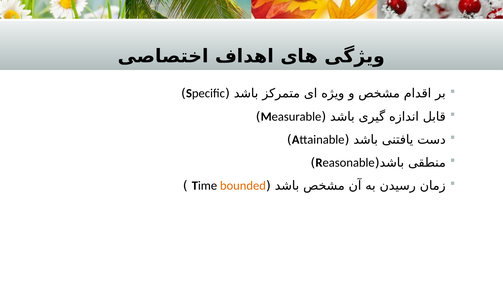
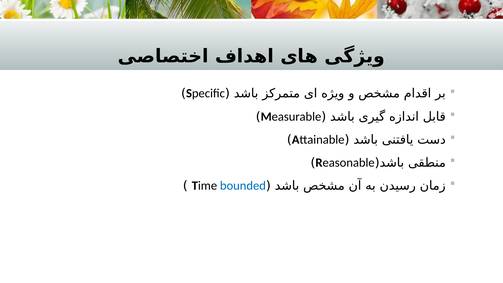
bounded colour: orange -> blue
